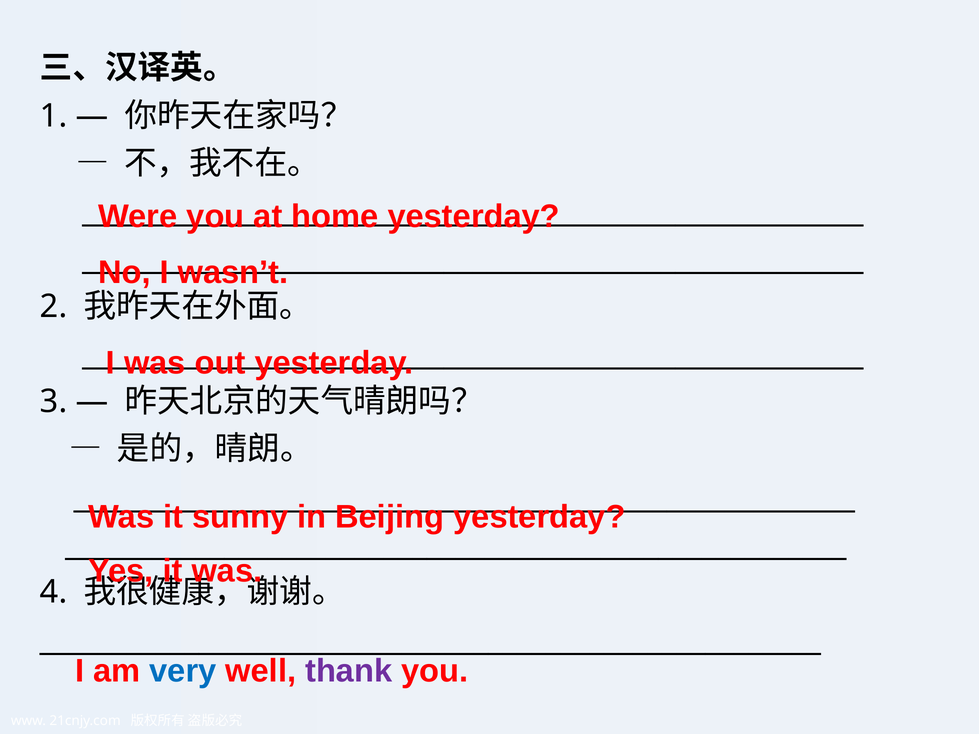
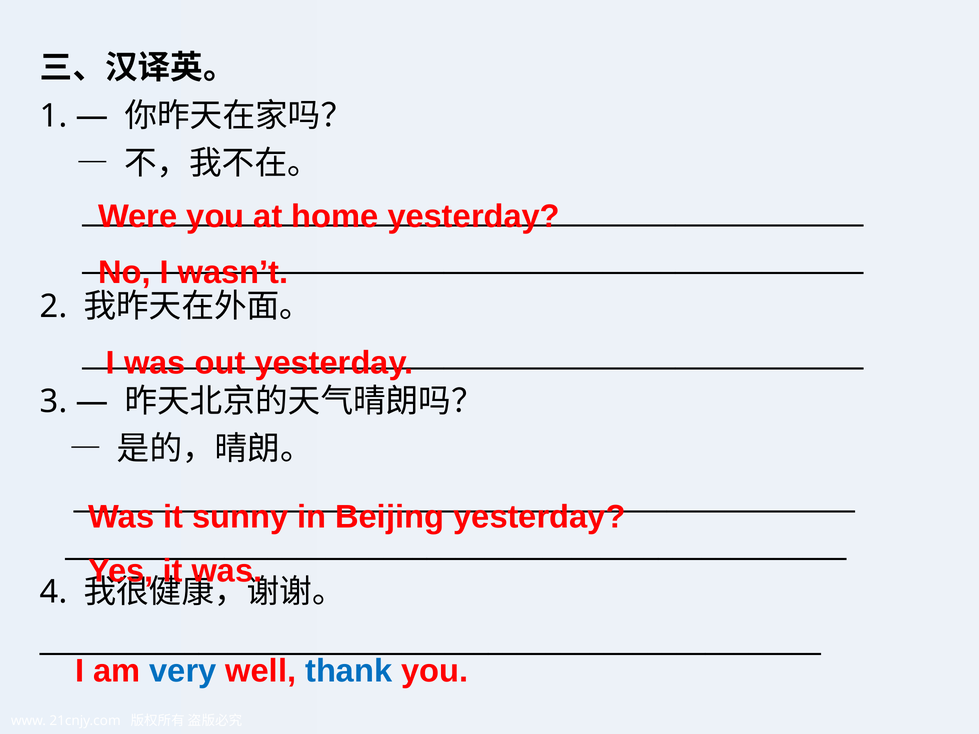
thank colour: purple -> blue
